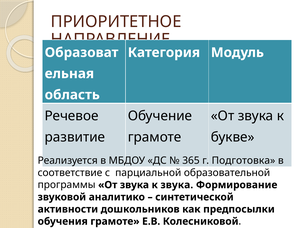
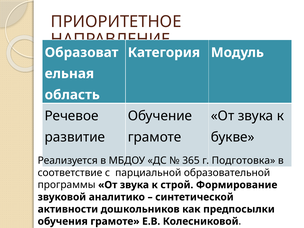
к звука: звука -> строй
